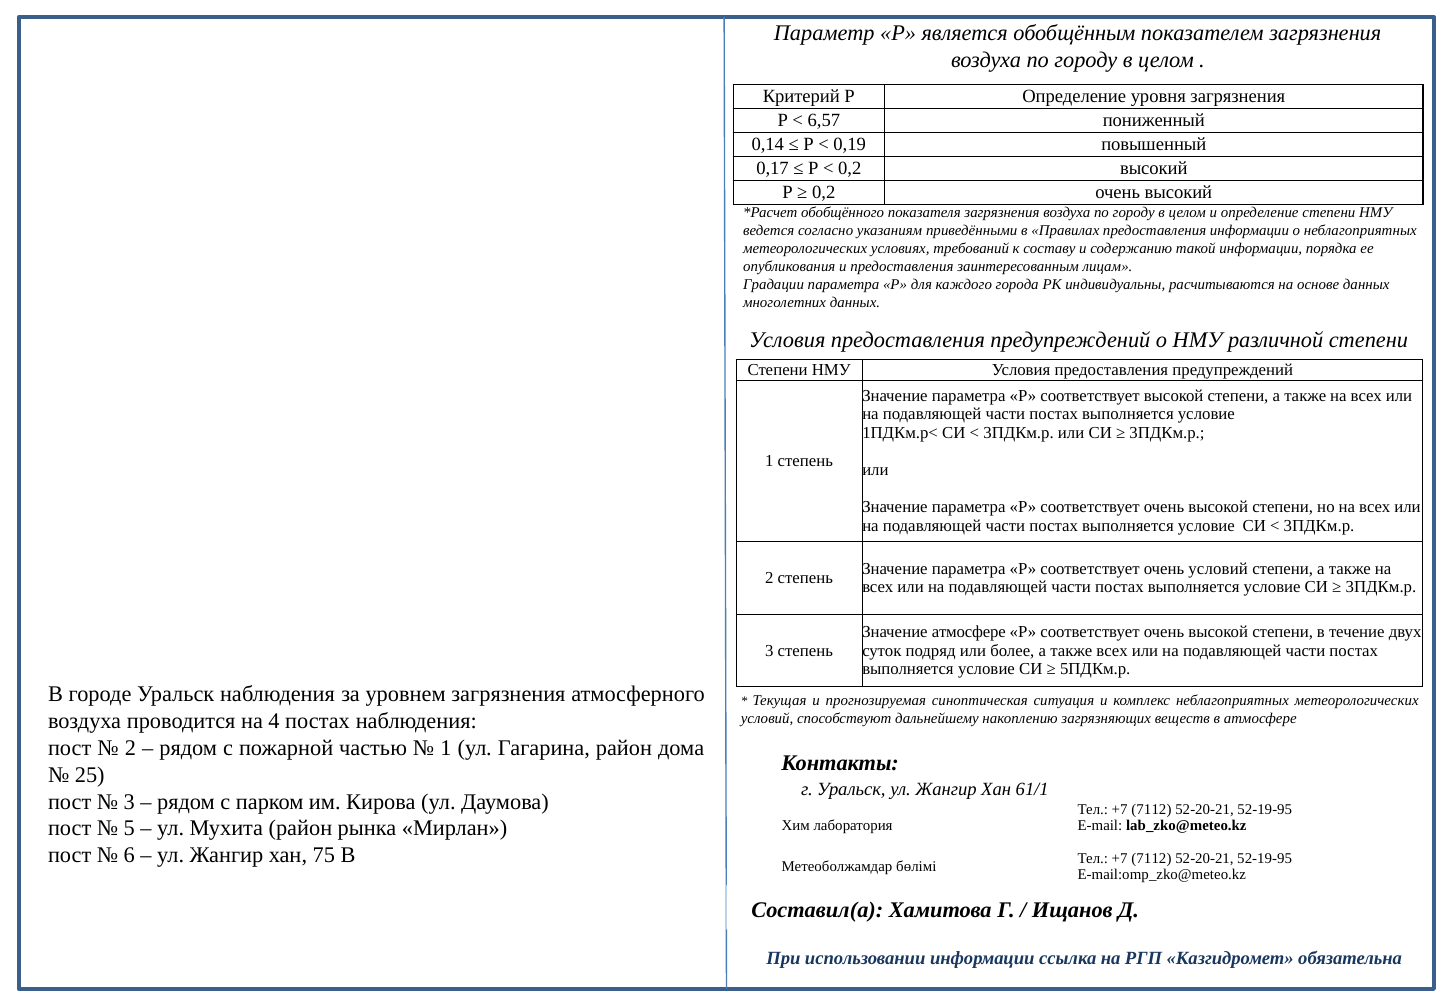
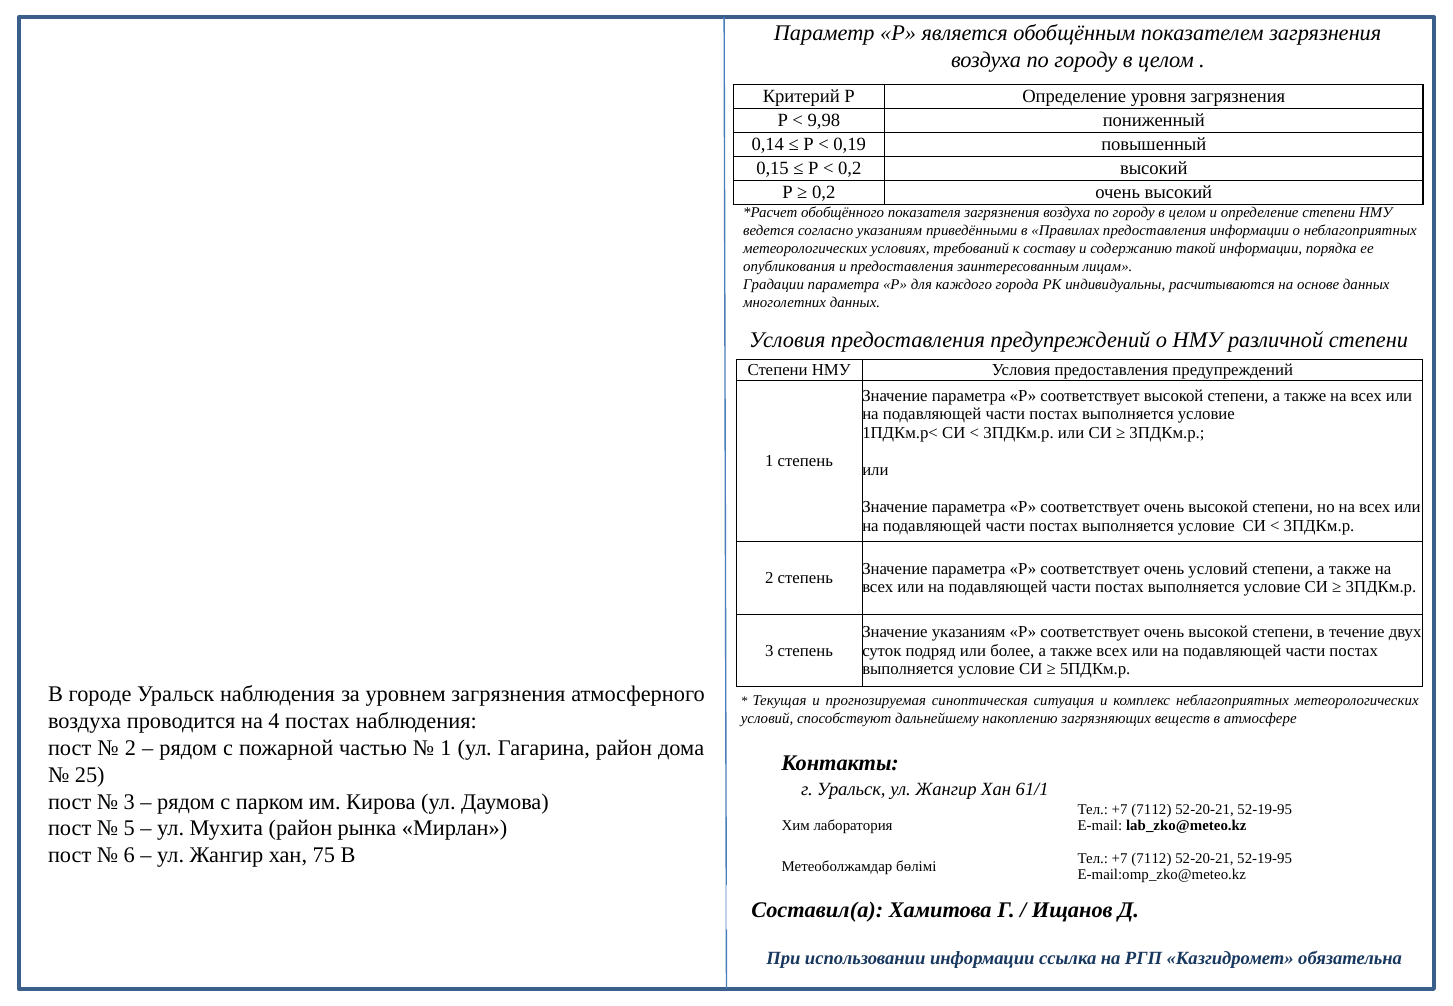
6,57: 6,57 -> 9,98
0,17: 0,17 -> 0,15
Значение атмосфере: атмосфере -> указаниям
